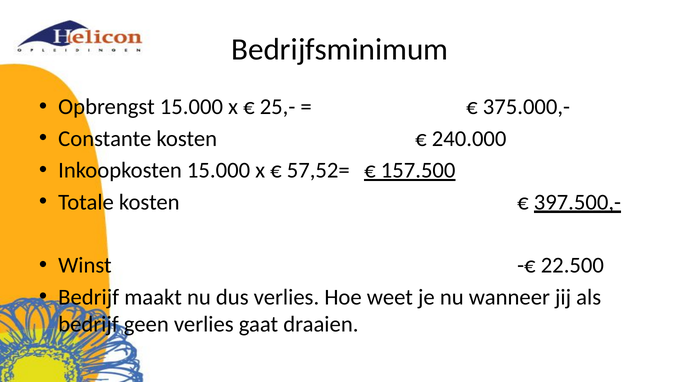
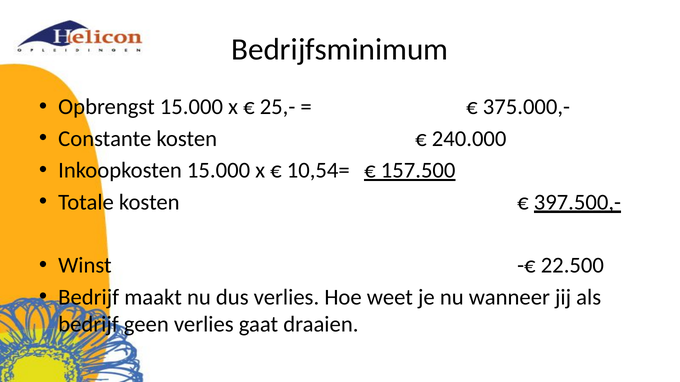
57,52=: 57,52= -> 10,54=
